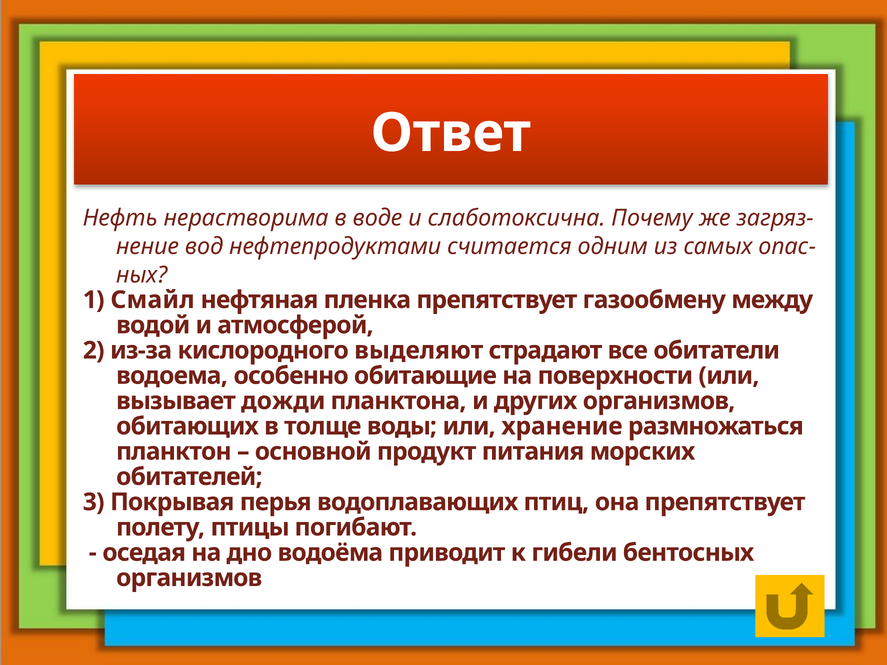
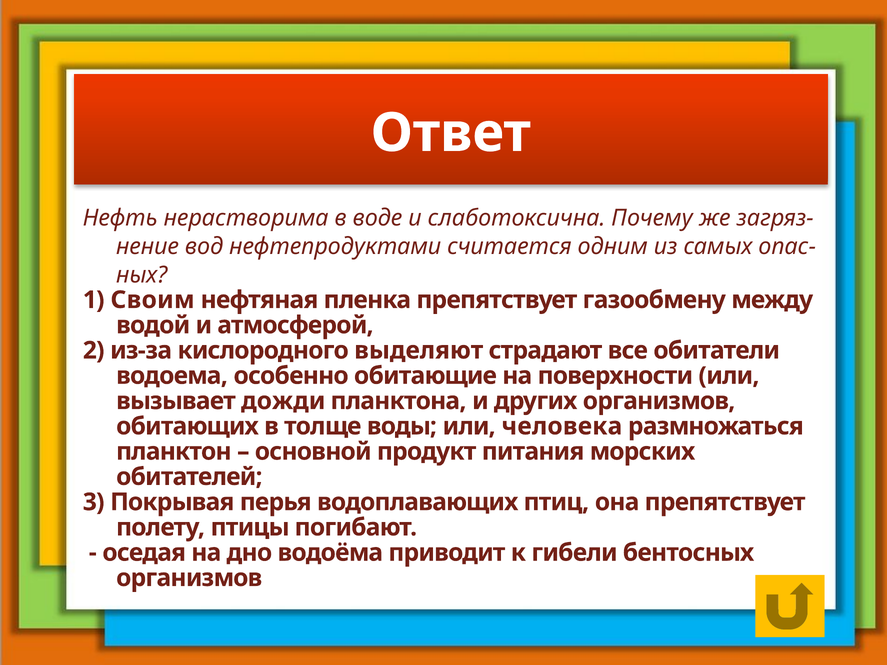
Смайл: Смайл -> Своим
хранение: хранение -> человека
